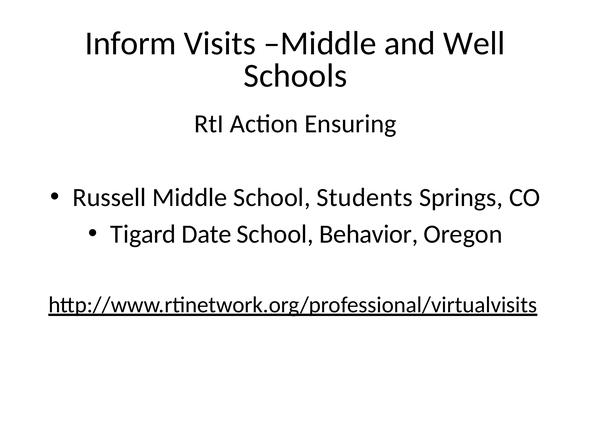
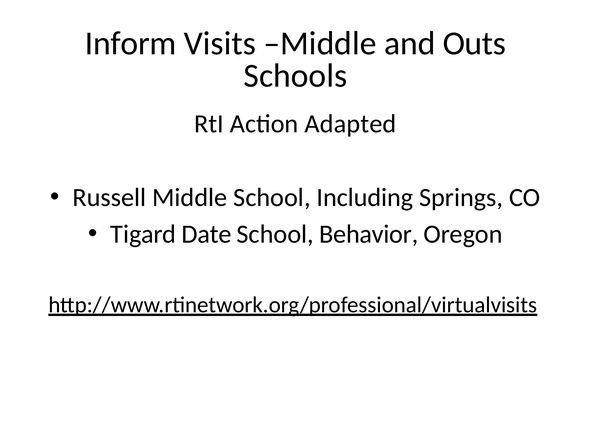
Well: Well -> Outs
Ensuring: Ensuring -> Adapted
Students: Students -> Including
